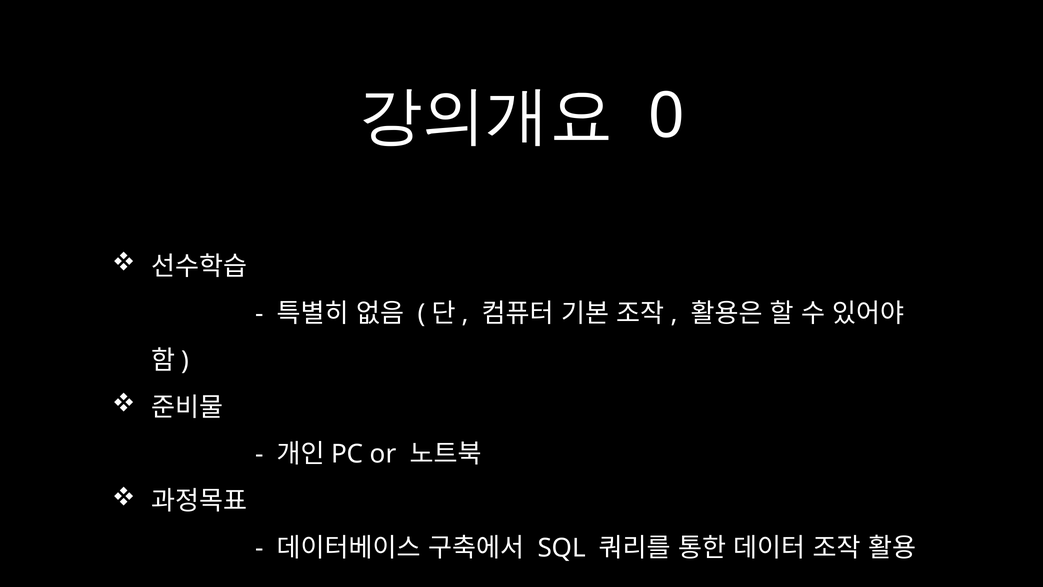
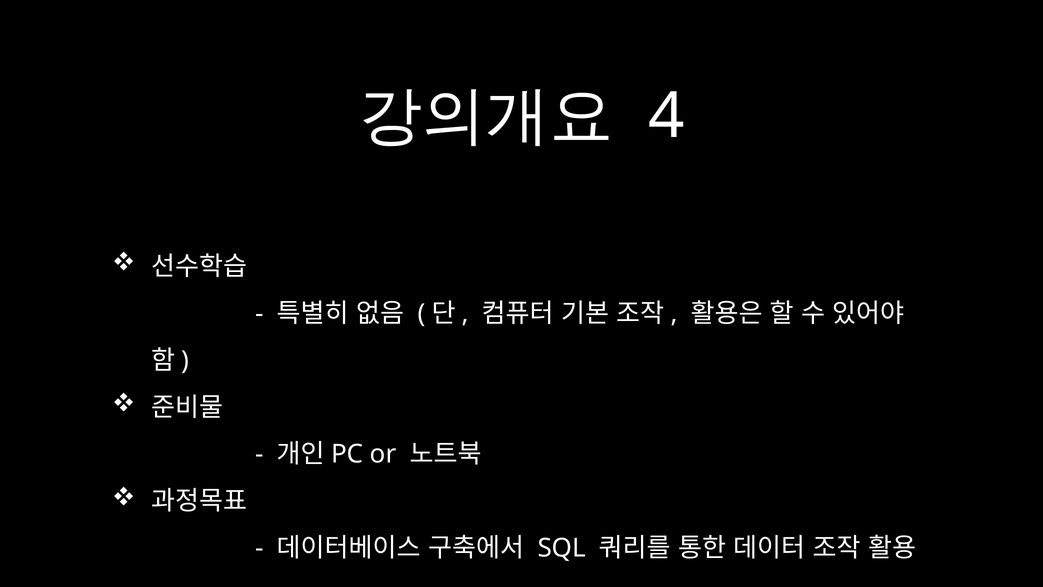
0: 0 -> 4
